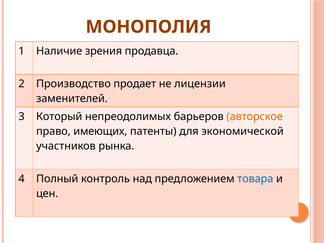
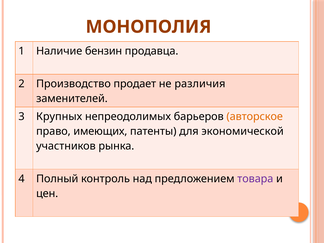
зрения: зрения -> бензин
лицензии: лицензии -> различия
Который: Который -> Крупных
товара colour: blue -> purple
